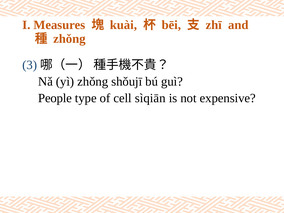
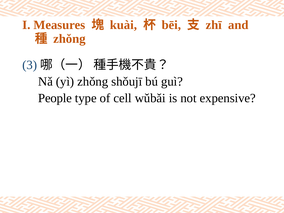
sìqiān: sìqiān -> wǔbǎi
